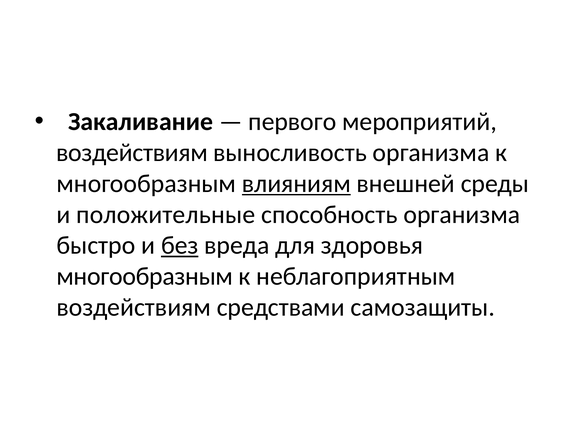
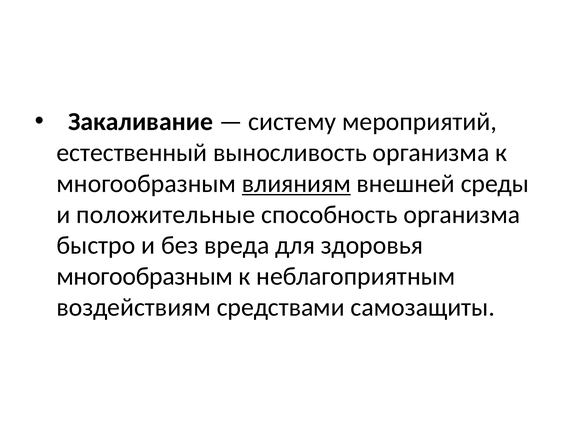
первого: первого -> систему
воздействиям at (132, 153): воздействиям -> естественный
без underline: present -> none
